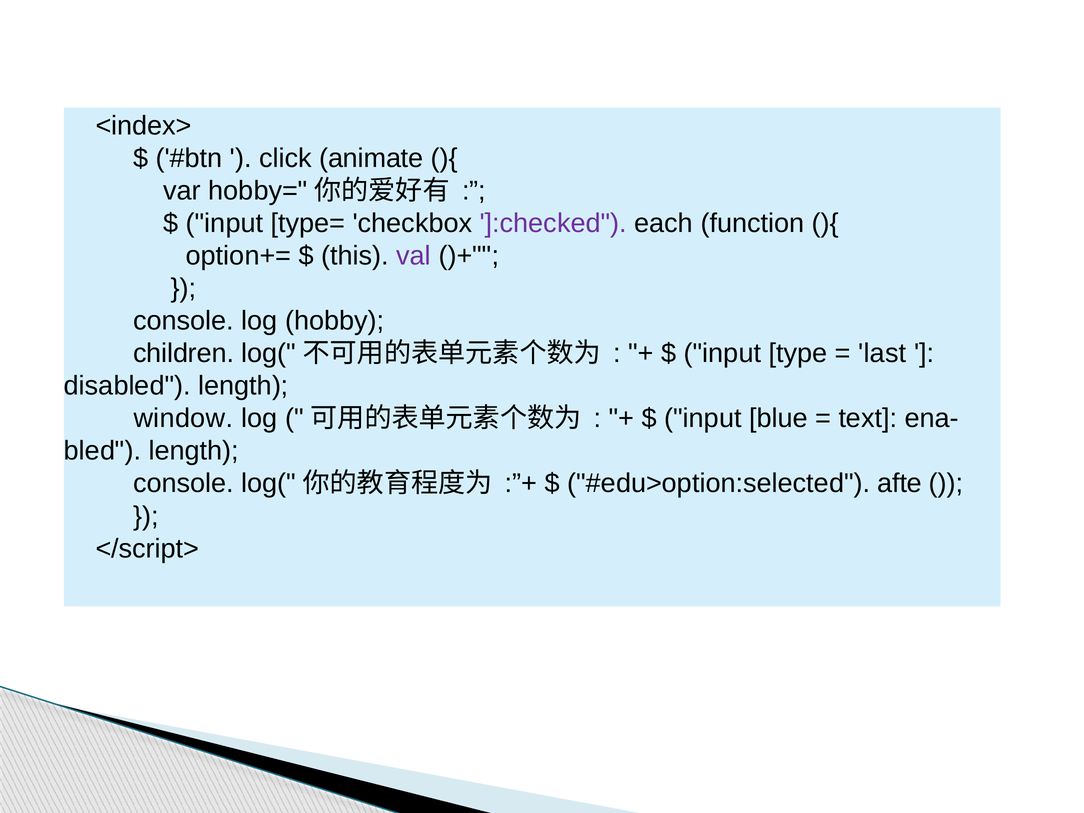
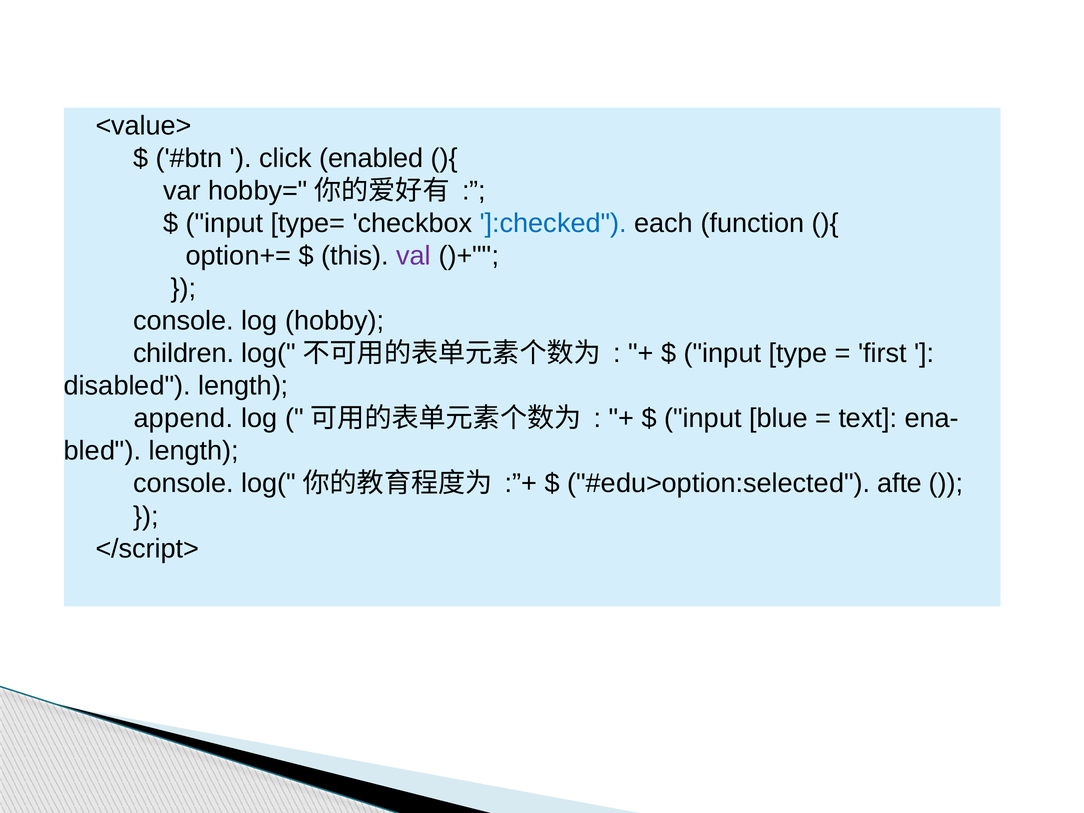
<index>: <index> -> <value>
animate: animate -> enabled
]:checked colour: purple -> blue
last: last -> first
window: window -> append
